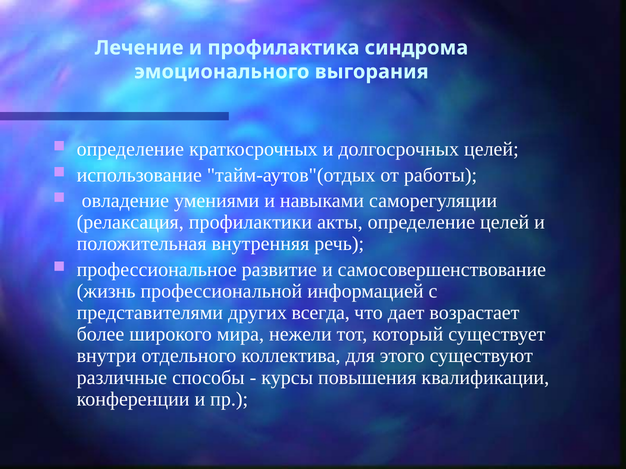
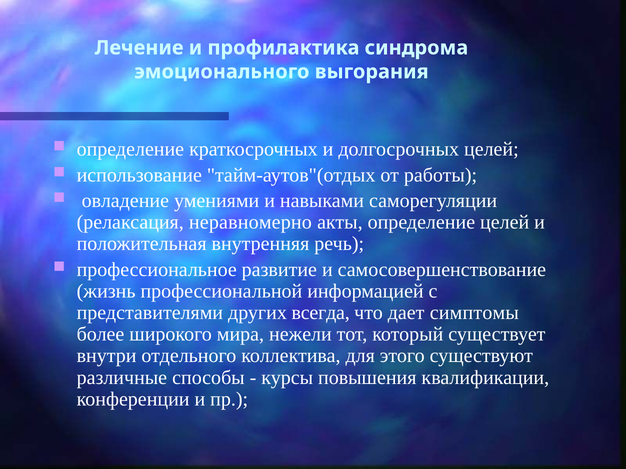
профилактики: профилактики -> неравномерно
возрастает: возрастает -> симптомы
